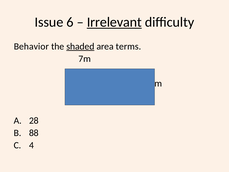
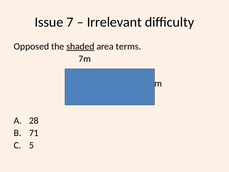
6: 6 -> 7
Irrelevant underline: present -> none
Behavior: Behavior -> Opposed
88: 88 -> 71
4: 4 -> 5
